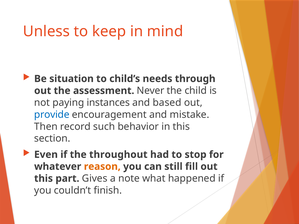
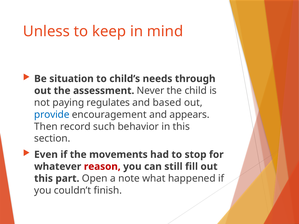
instances: instances -> regulates
mistake: mistake -> appears
throughout: throughout -> movements
reason colour: orange -> red
Gives: Gives -> Open
